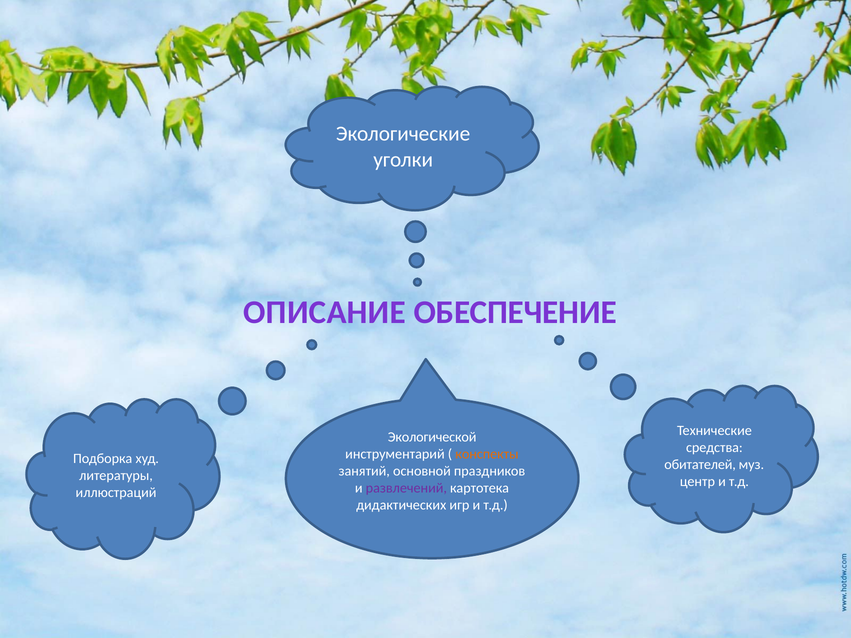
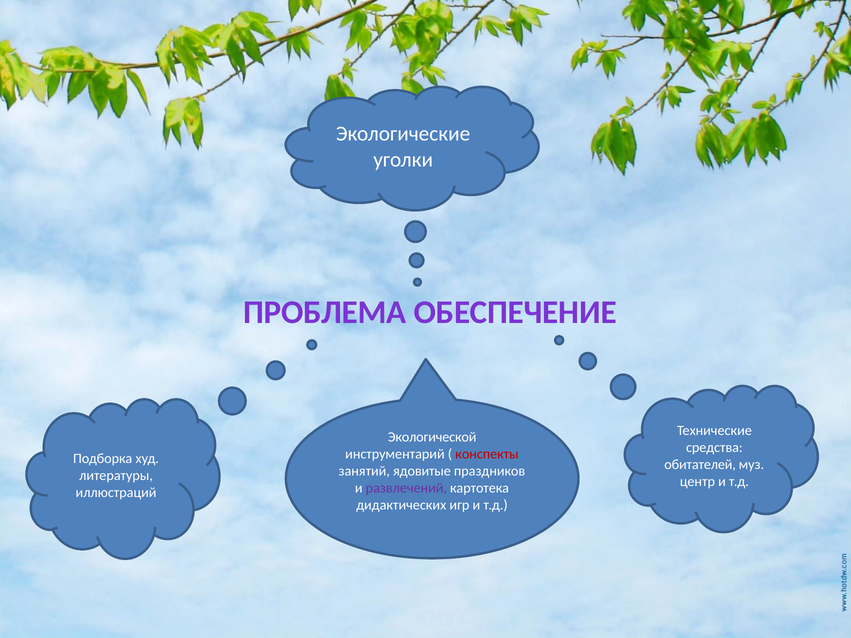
ОПИСАНИЕ: ОПИСАНИЕ -> ПРОБЛЕМА
конспекты colour: orange -> red
основной: основной -> ядовитые
